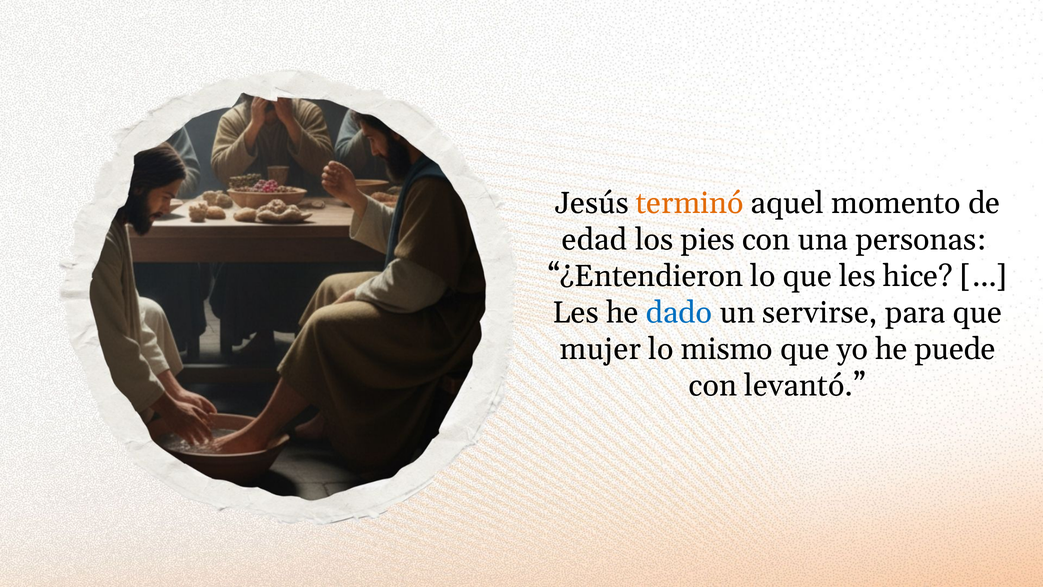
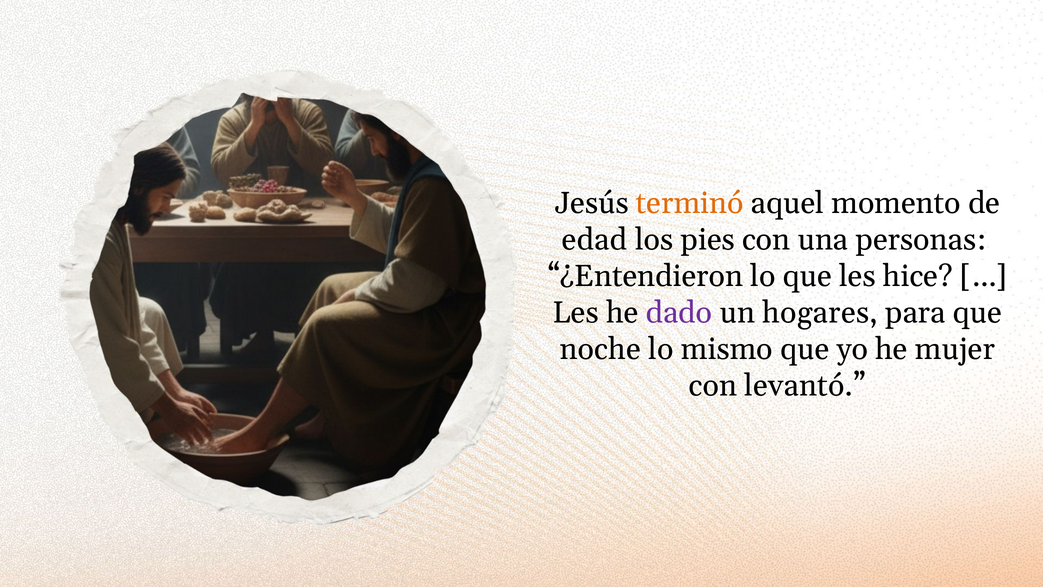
dado colour: blue -> purple
servirse: servirse -> hogares
mujer: mujer -> noche
puede: puede -> mujer
